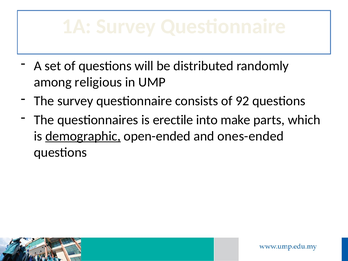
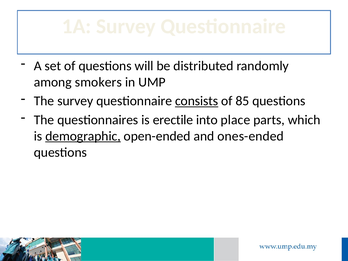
religious: religious -> smokers
consists underline: none -> present
92: 92 -> 85
make: make -> place
